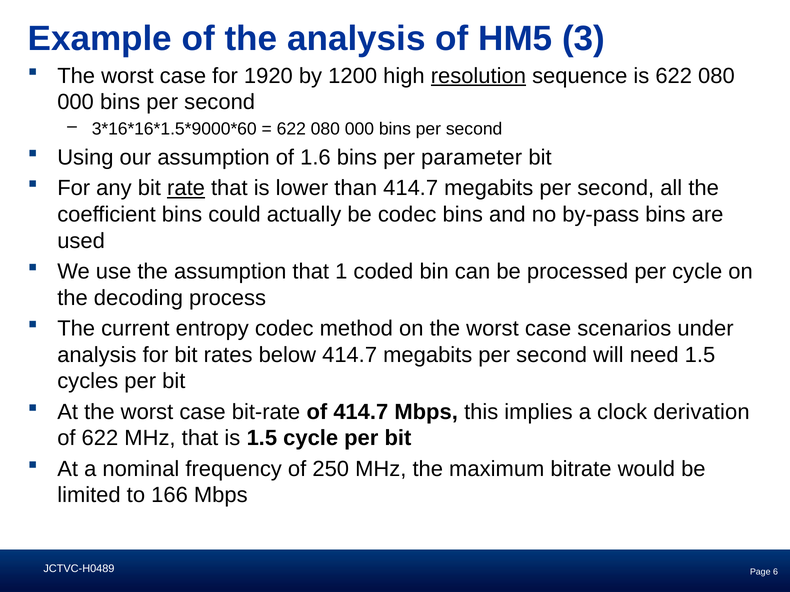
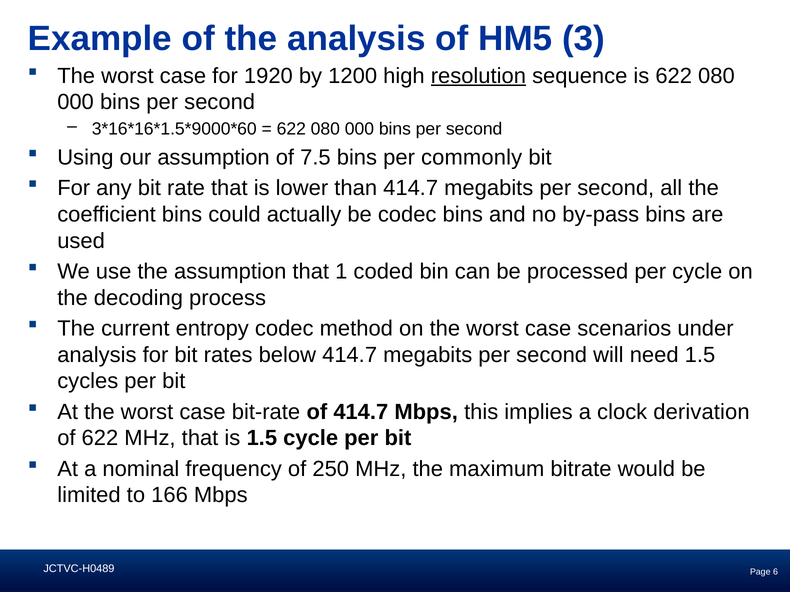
1.6: 1.6 -> 7.5
parameter: parameter -> commonly
rate underline: present -> none
